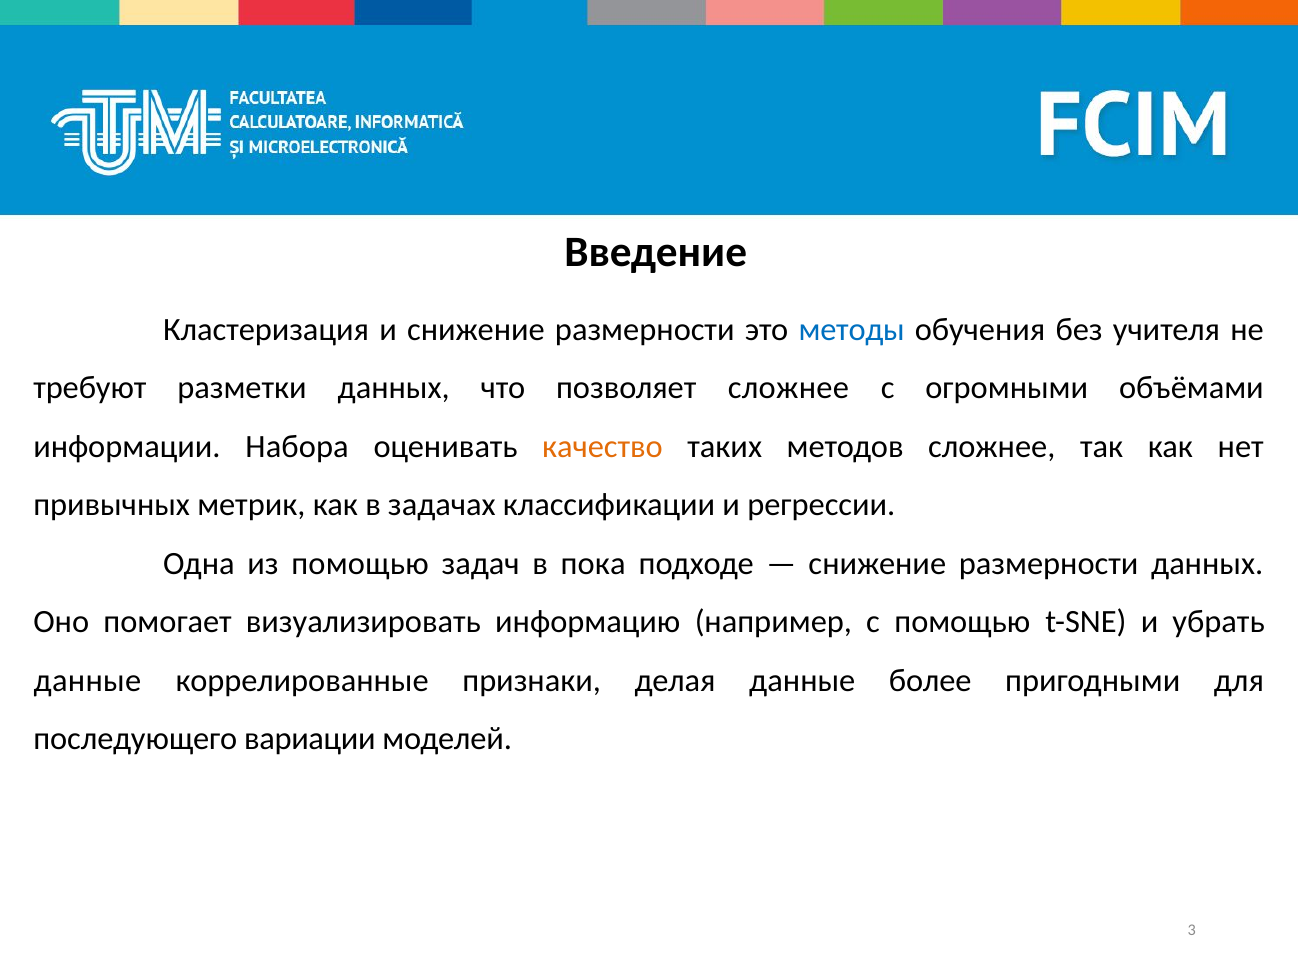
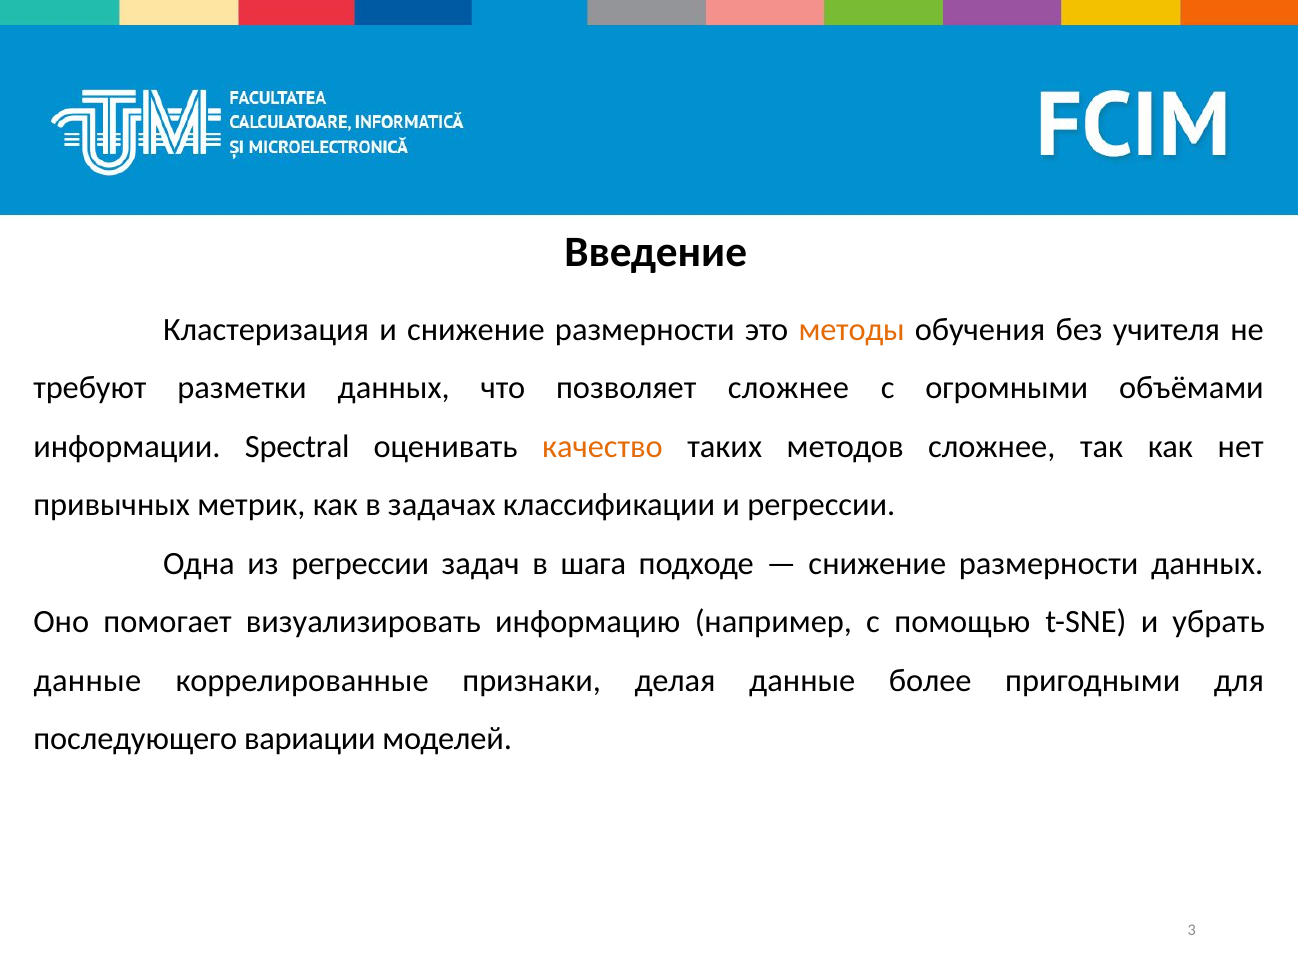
методы colour: blue -> orange
Набора: Набора -> Spectral
из помощью: помощью -> регрессии
пока: пока -> шага
